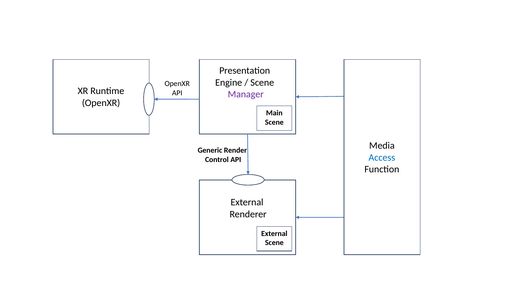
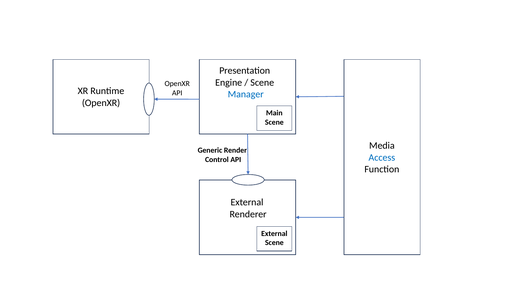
Manager colour: purple -> blue
